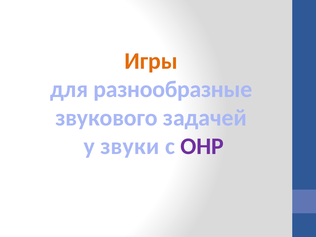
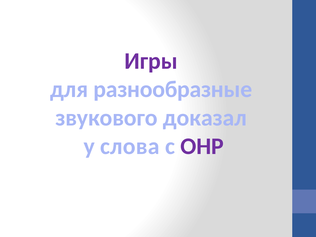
Игры colour: orange -> purple
задачей: задачей -> доказал
звуки: звуки -> слова
